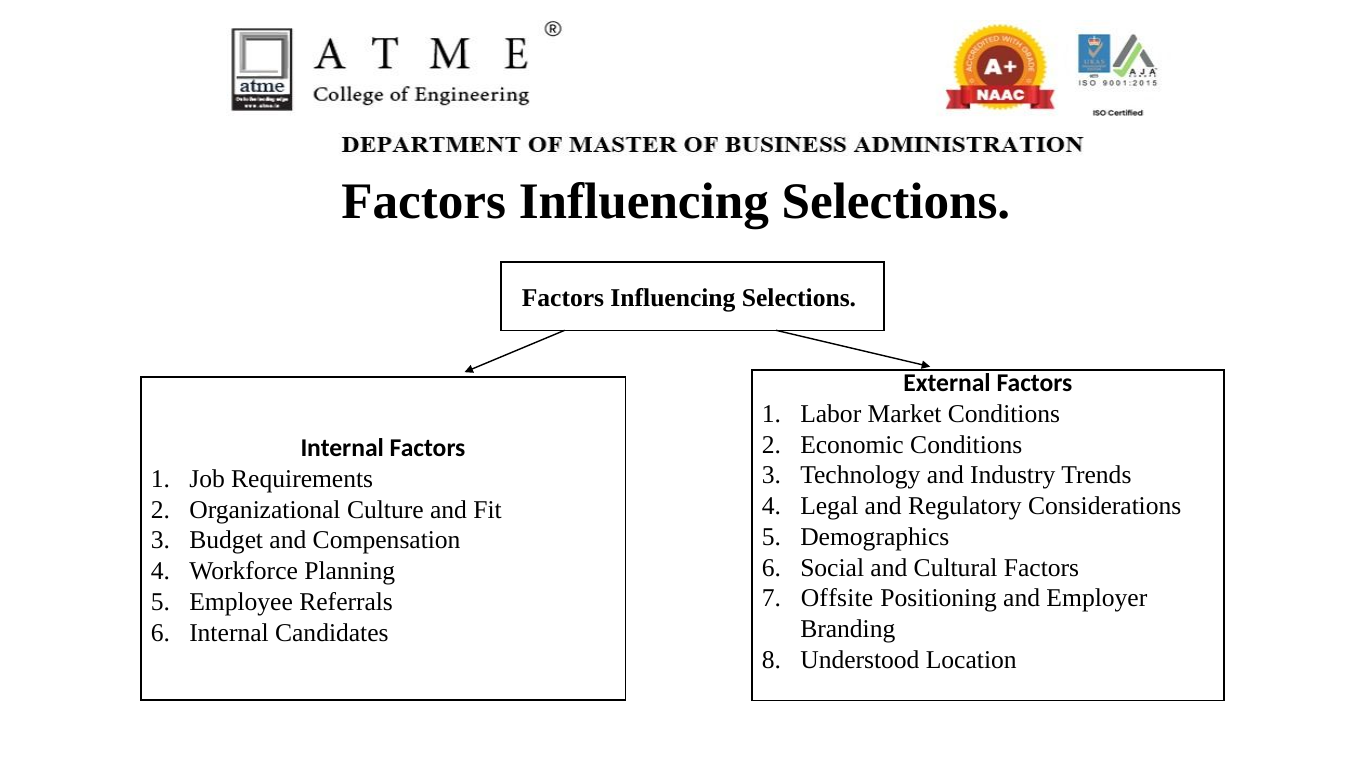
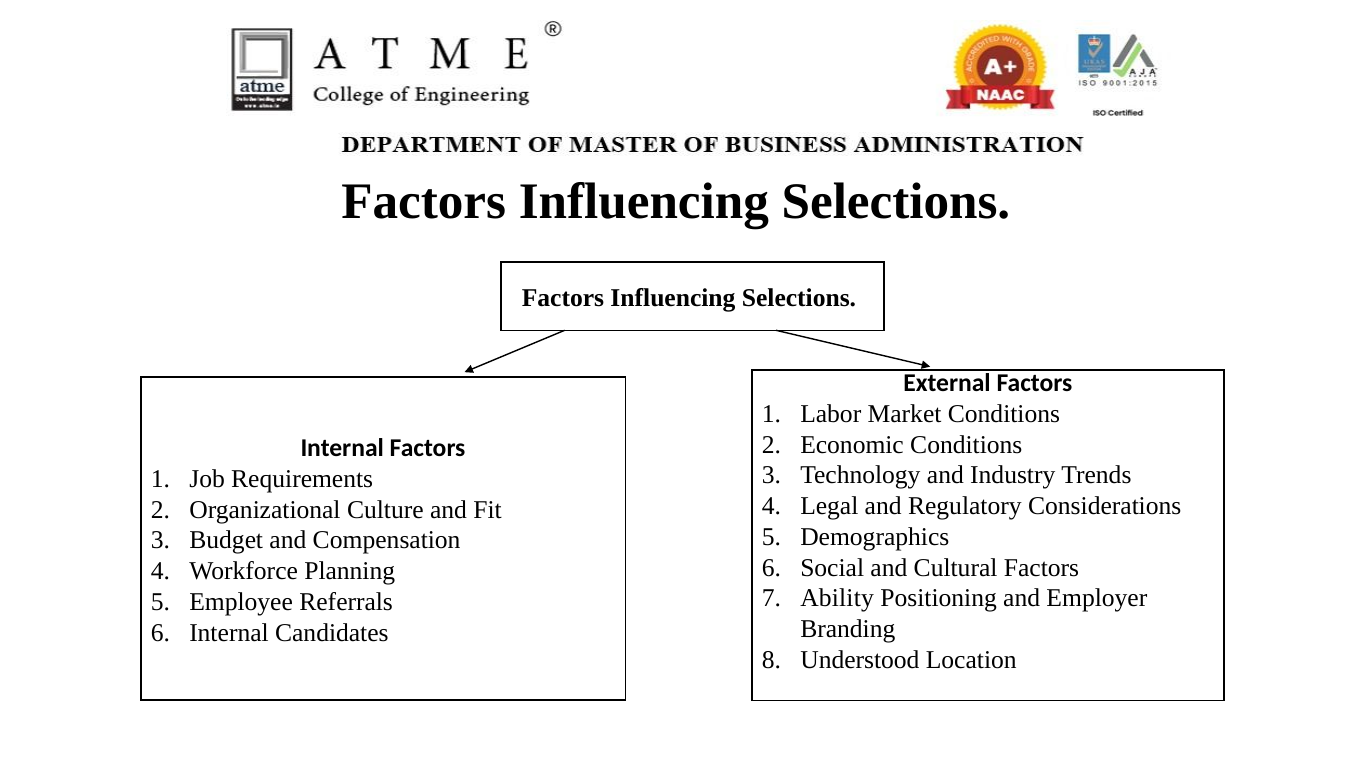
Offsite: Offsite -> Ability
